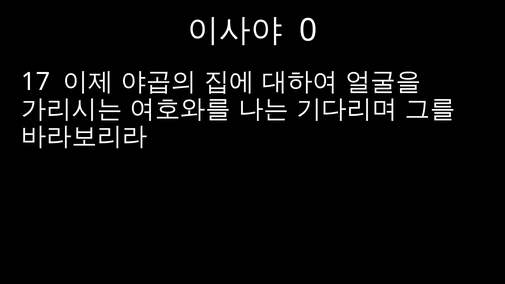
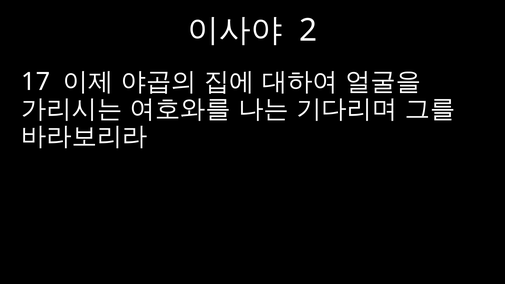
0: 0 -> 2
